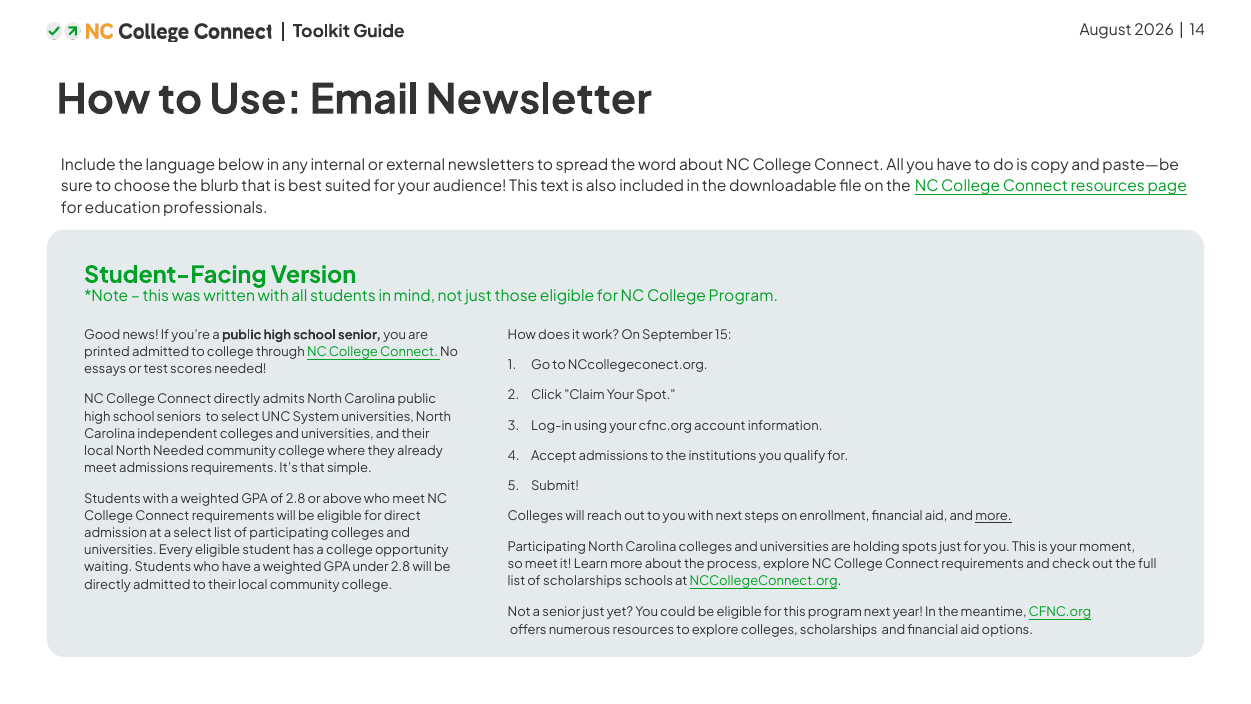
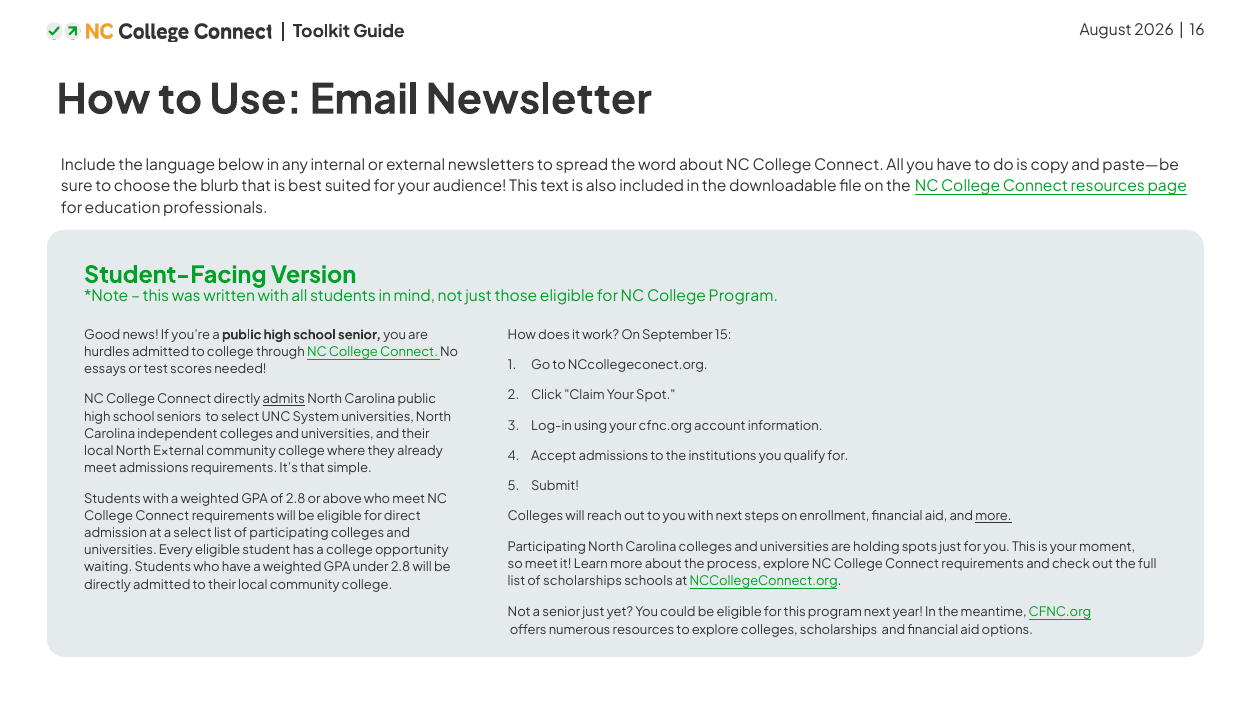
14: 14 -> 16
printed: printed -> hurdles
admits underline: none -> present
North Needed: Needed -> External
